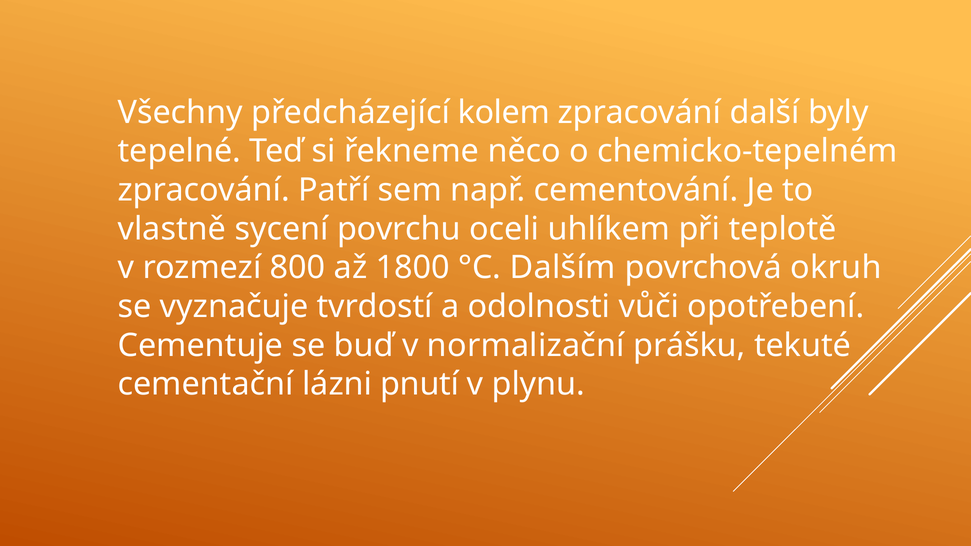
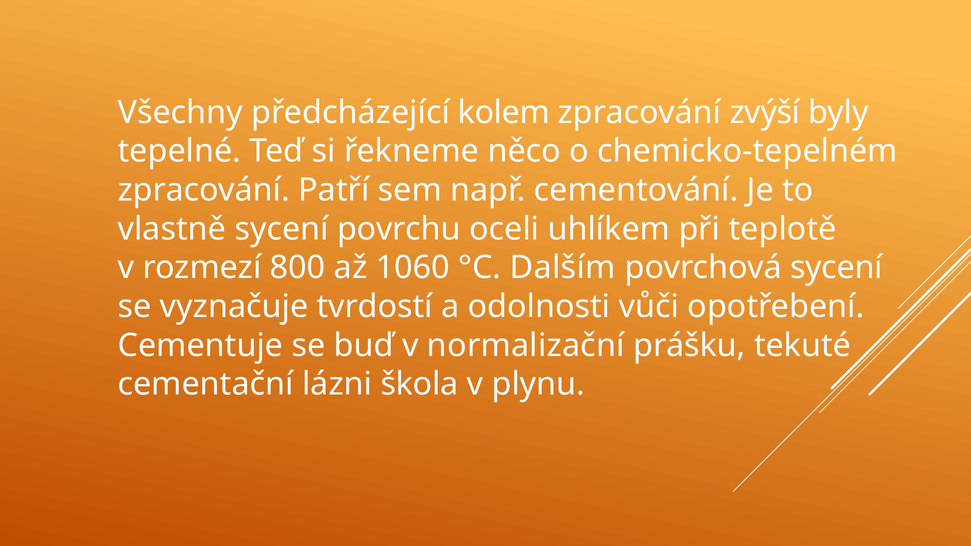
další: další -> zvýší
1800: 1800 -> 1060
povrchová okruh: okruh -> sycení
pnutí: pnutí -> škola
